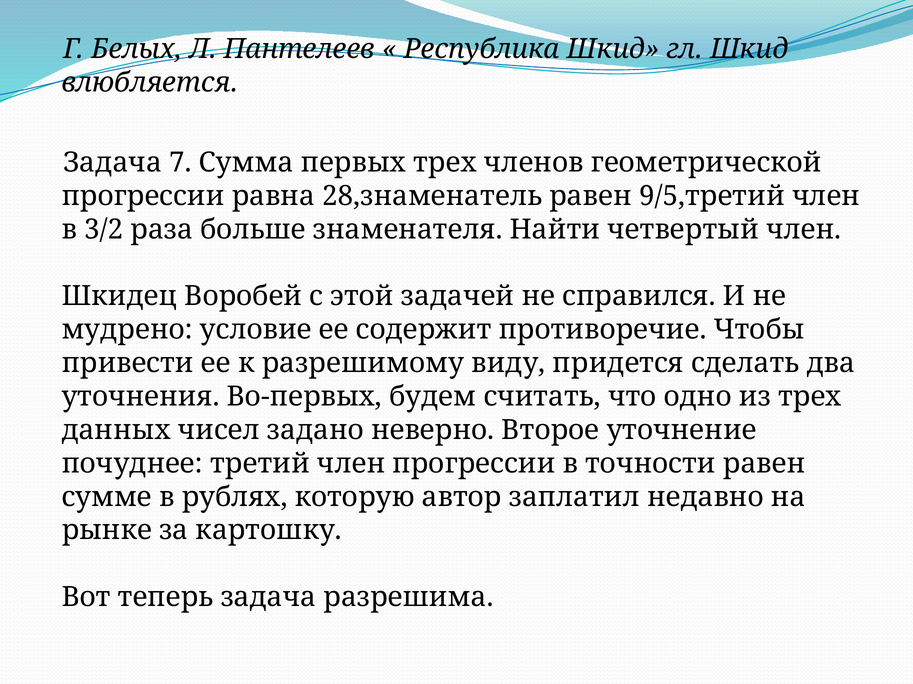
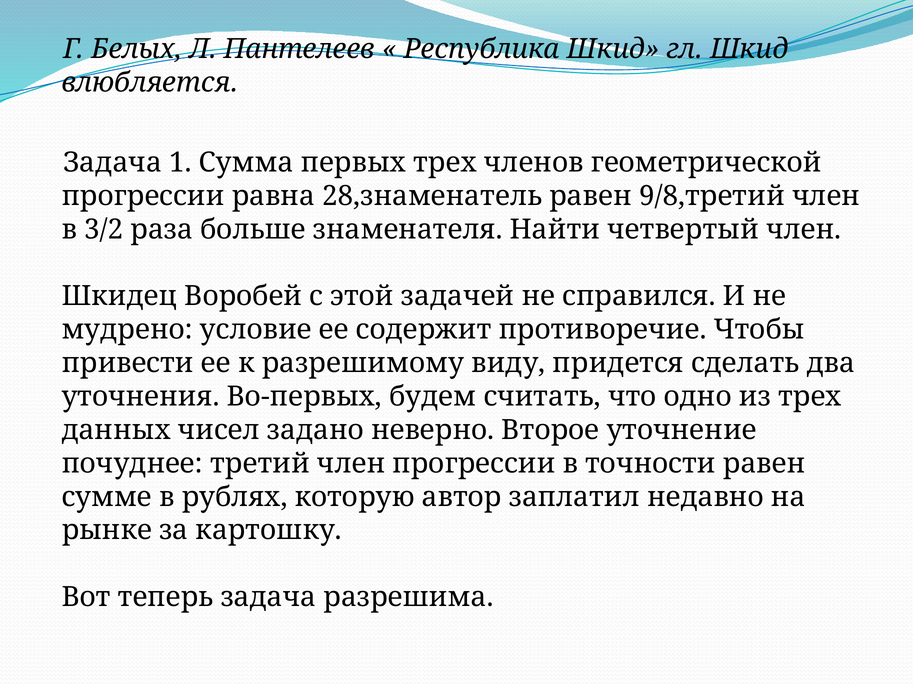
7: 7 -> 1
9/5,третий: 9/5,третий -> 9/8,третий
